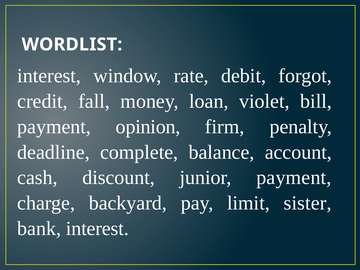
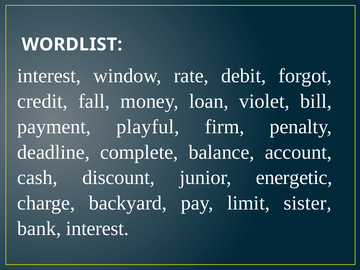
opinion: opinion -> playful
junior payment: payment -> energetic
